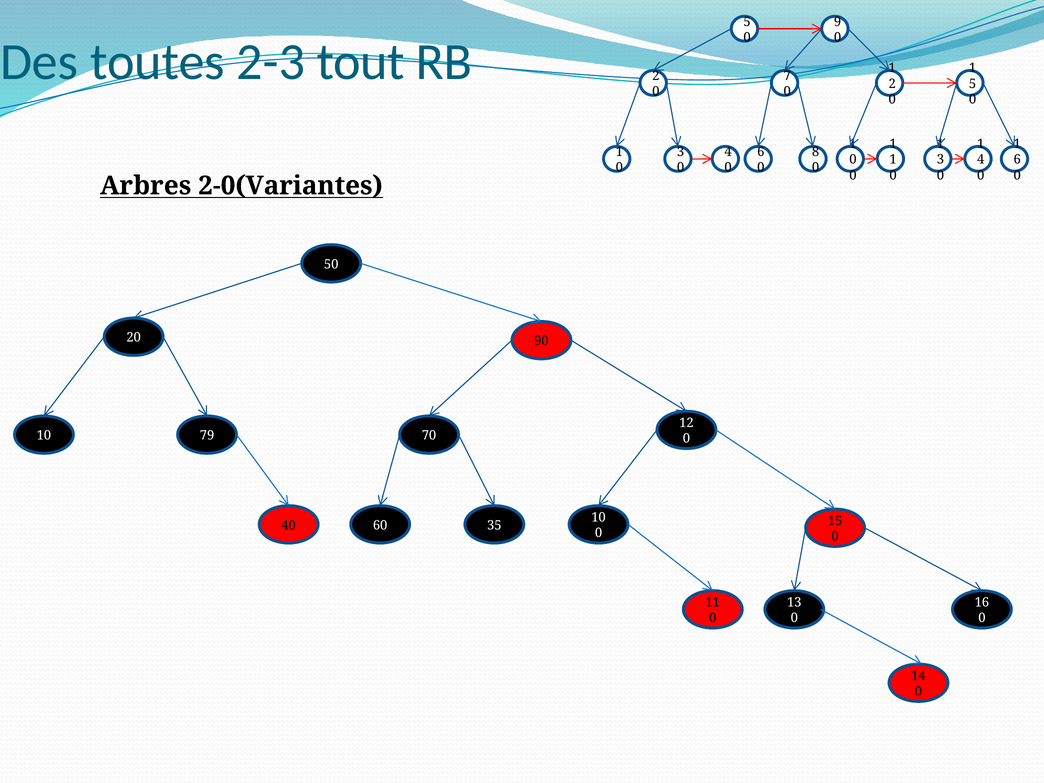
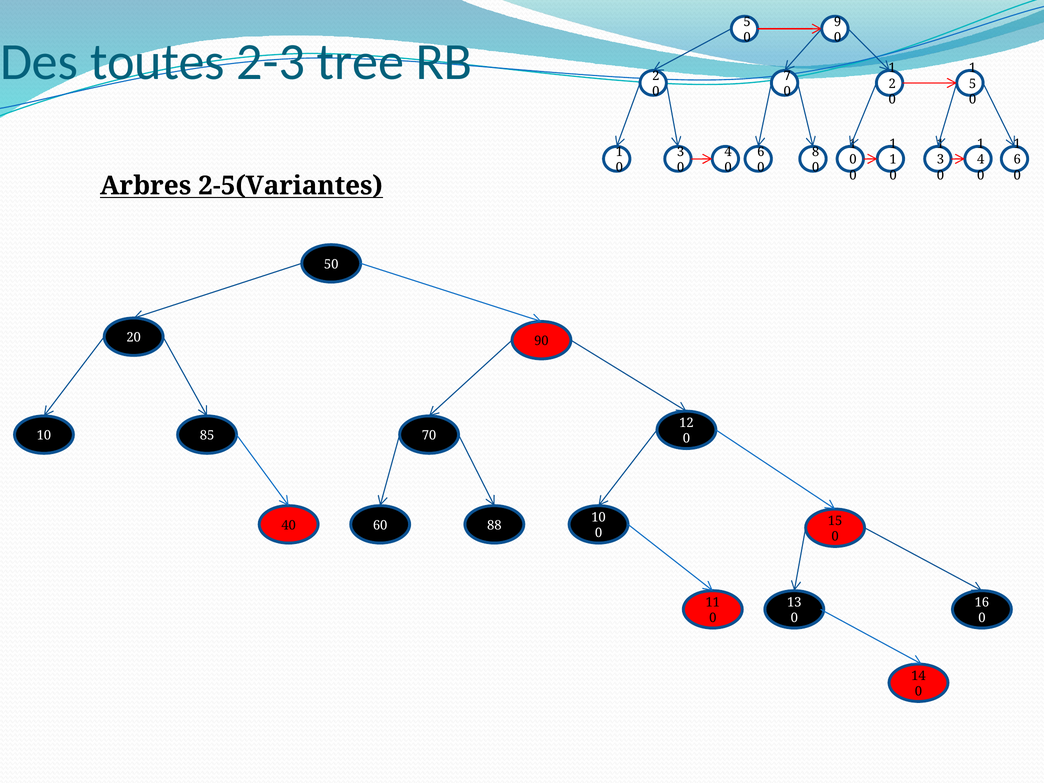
tout: tout -> tree
2-0(Variantes: 2-0(Variantes -> 2-5(Variantes
79: 79 -> 85
35: 35 -> 88
